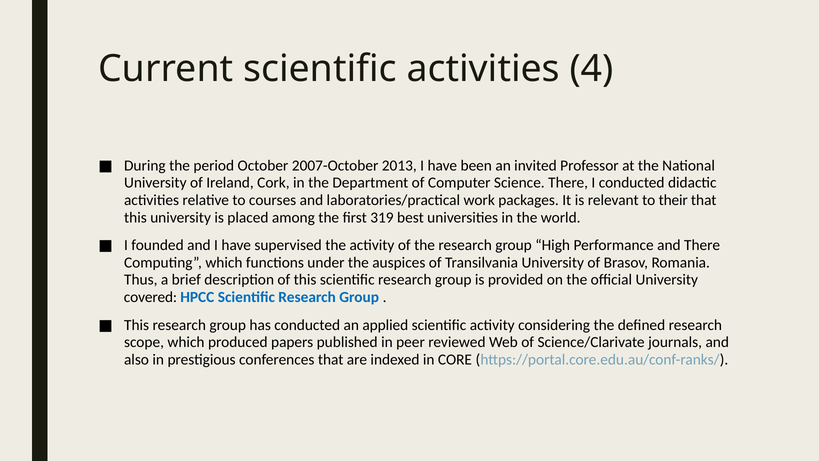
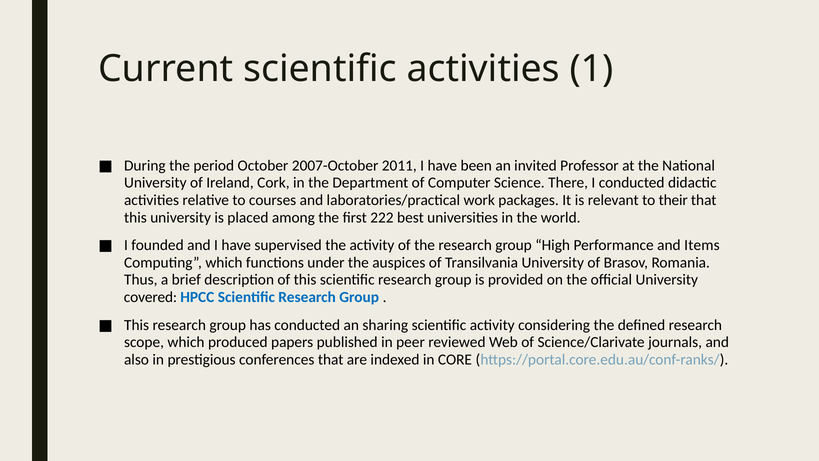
4: 4 -> 1
2013: 2013 -> 2011
319: 319 -> 222
and There: There -> Items
applied: applied -> sharing
